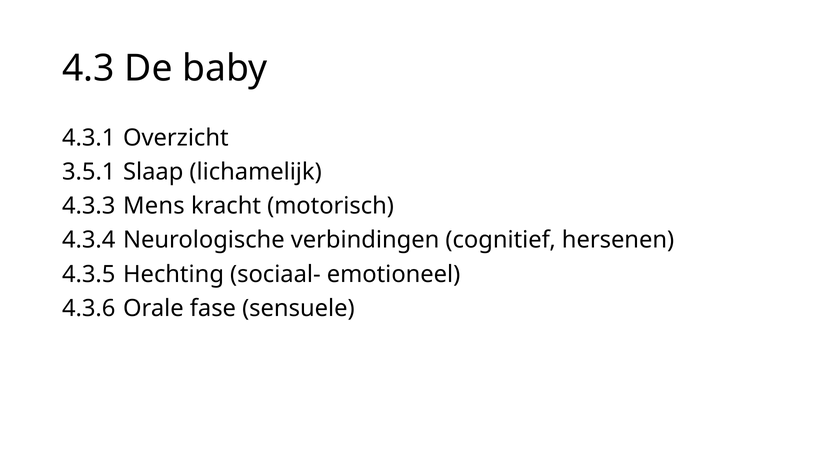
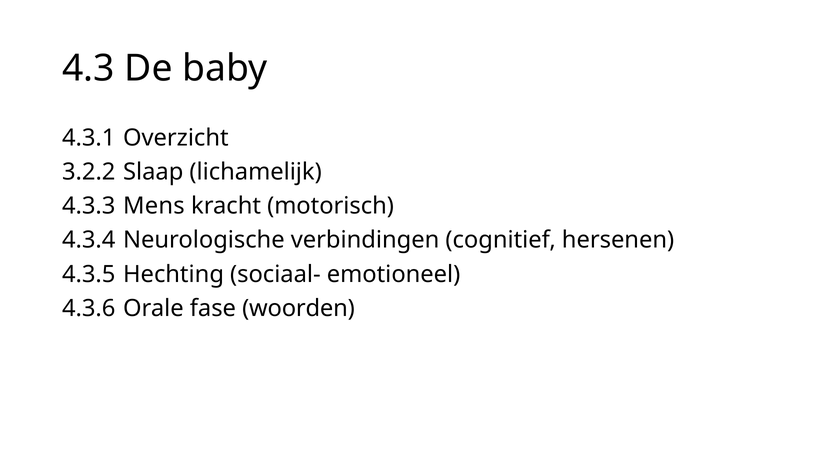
3.5.1: 3.5.1 -> 3.2.2
sensuele: sensuele -> woorden
